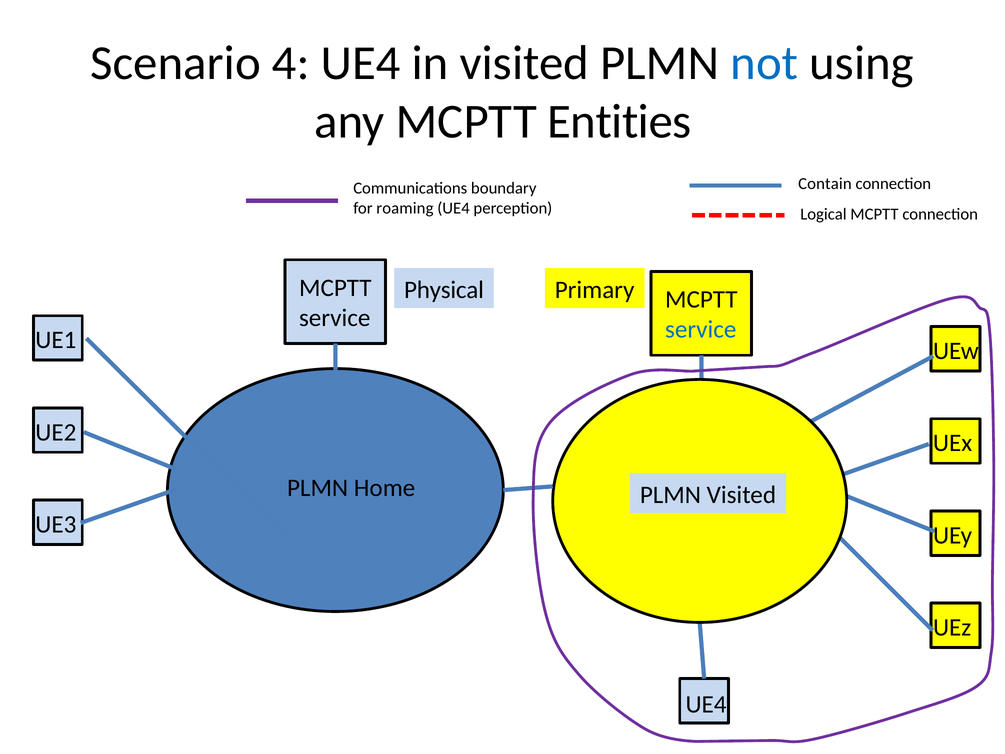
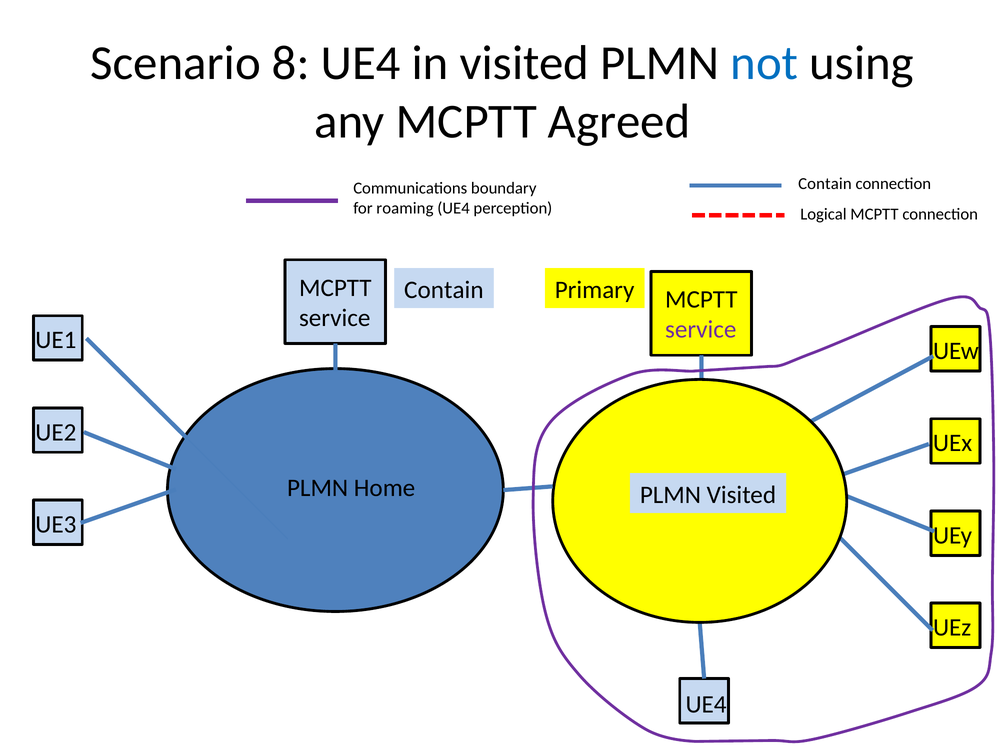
4: 4 -> 8
Entities: Entities -> Agreed
Physical at (444, 290): Physical -> Contain
service at (701, 330) colour: blue -> purple
